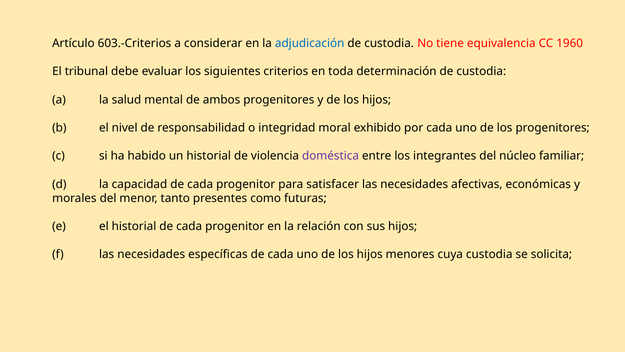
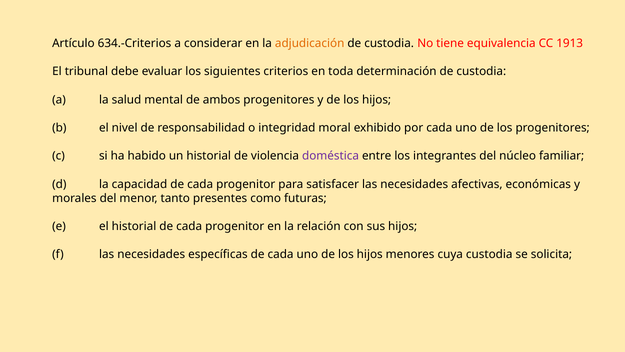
603.-Criterios: 603.-Criterios -> 634.-Criterios
adjudicación colour: blue -> orange
1960: 1960 -> 1913
